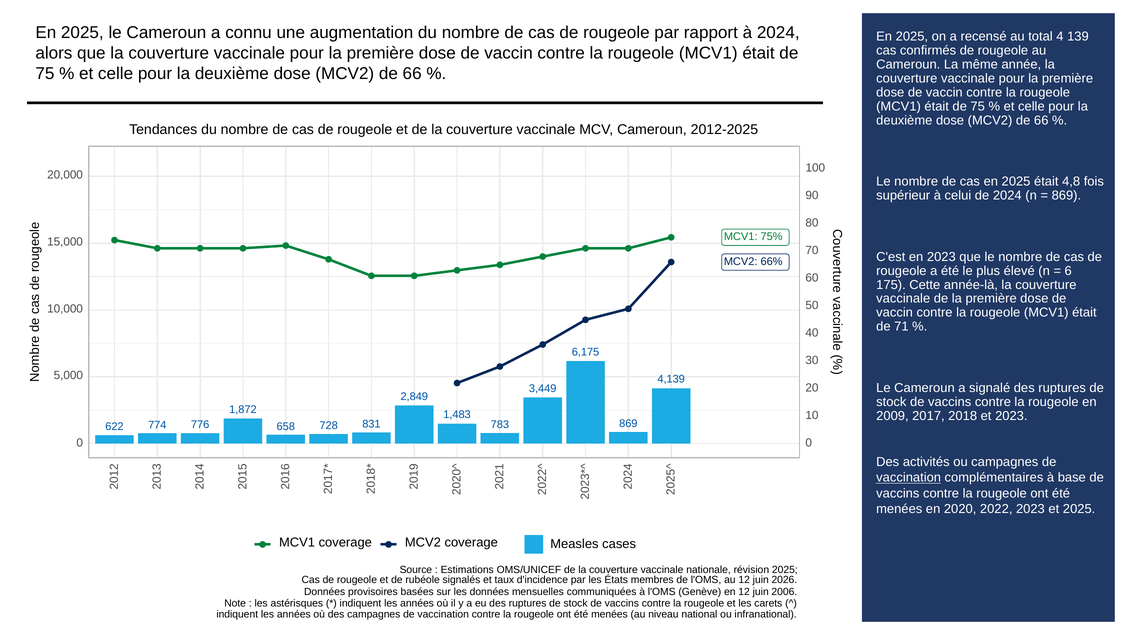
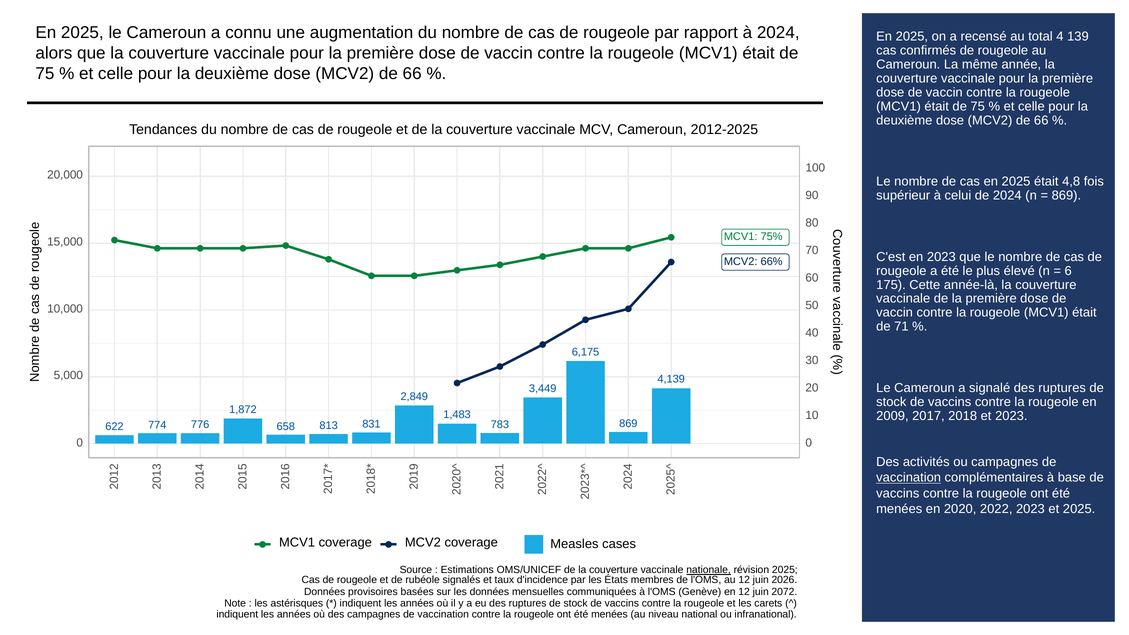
728: 728 -> 813
nationale underline: none -> present
2006: 2006 -> 2072
